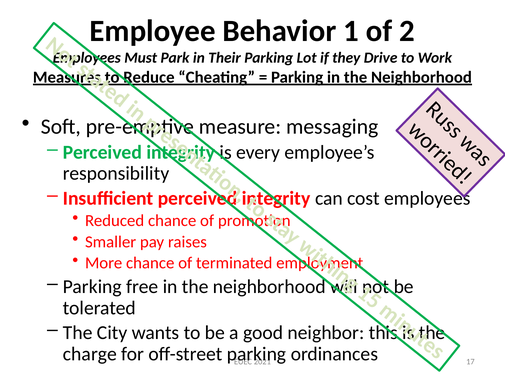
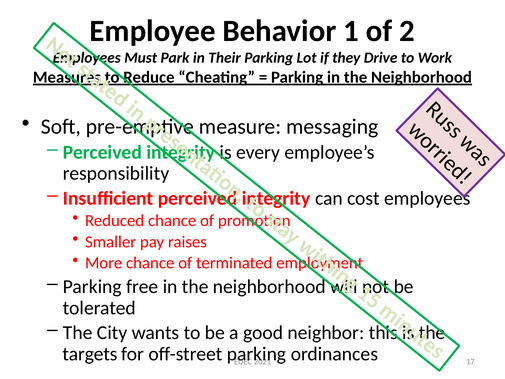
charge: charge -> targets
